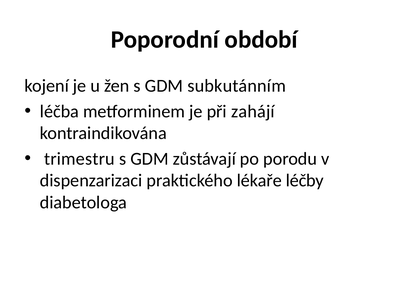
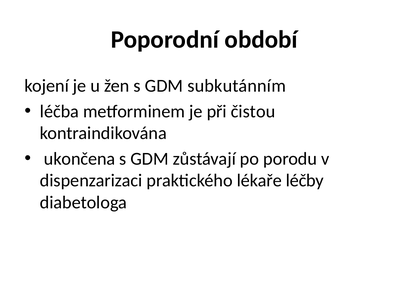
zahájí: zahájí -> čistou
trimestru: trimestru -> ukončena
